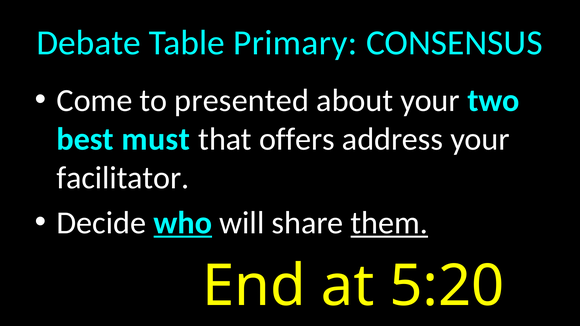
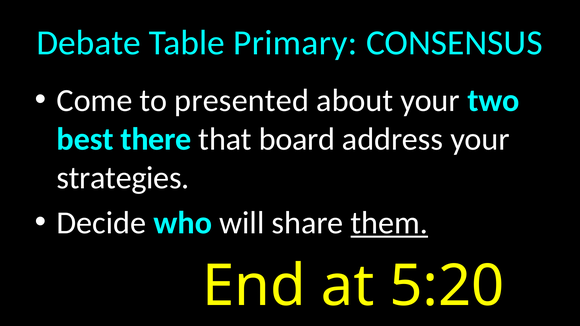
must: must -> there
offers: offers -> board
facilitator: facilitator -> strategies
who underline: present -> none
